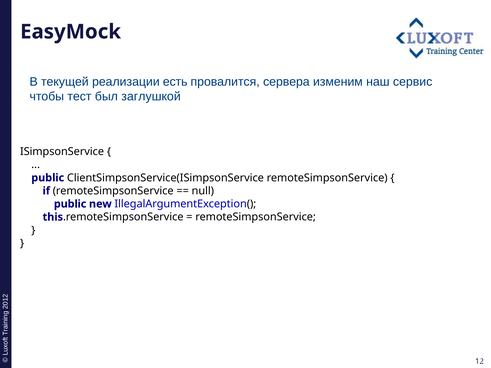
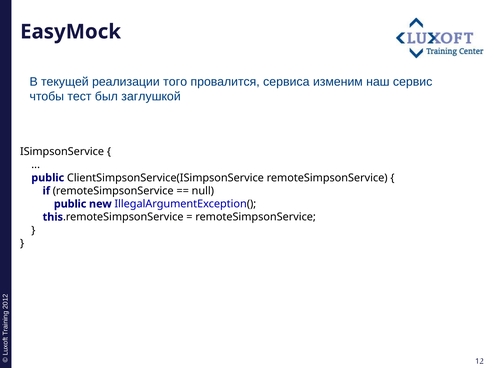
есть: есть -> того
сервера: сервера -> сервиса
